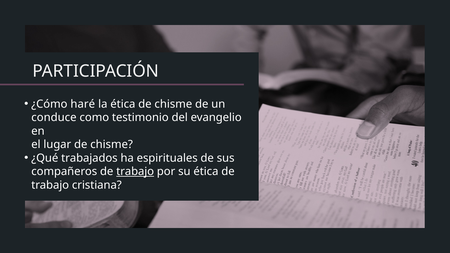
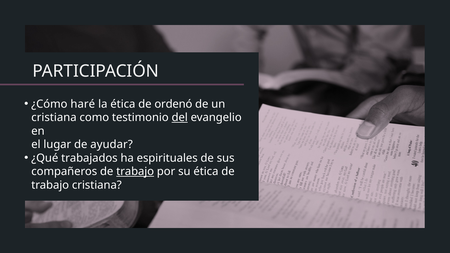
ética de chisme: chisme -> ordenó
conduce at (54, 118): conduce -> cristiana
del underline: none -> present
lugar de chisme: chisme -> ayudar
